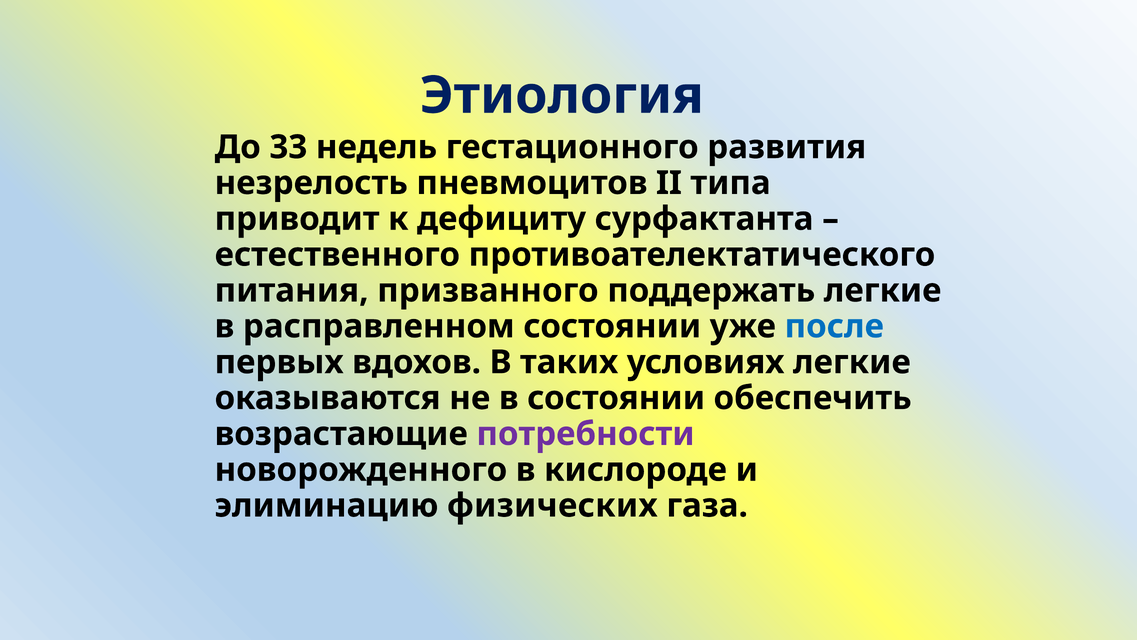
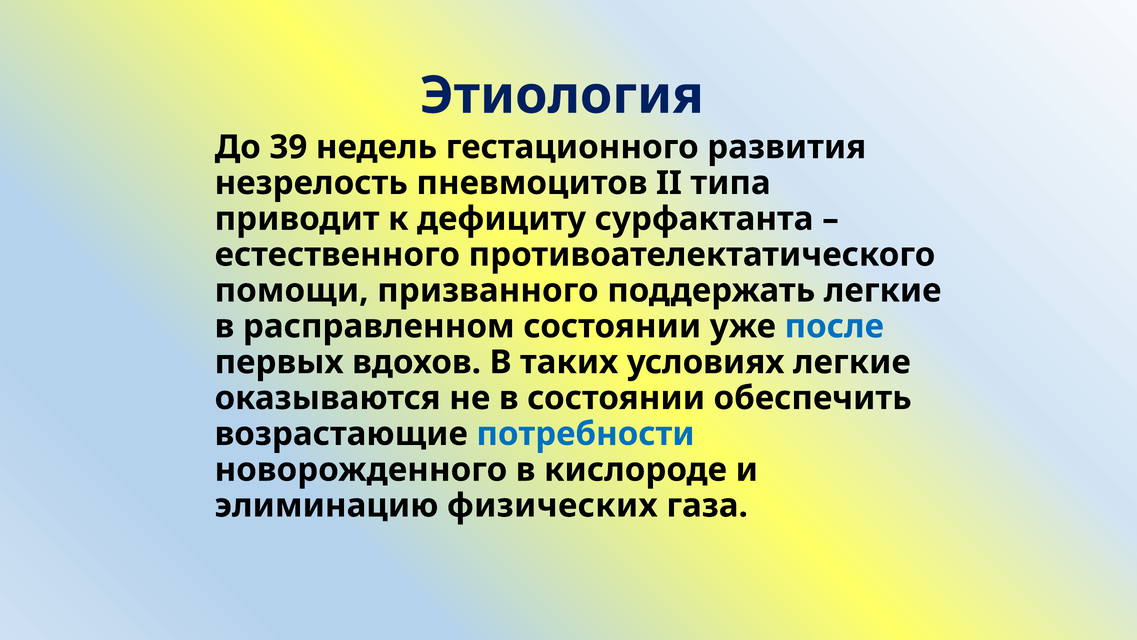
33: 33 -> 39
питания: питания -> помощи
потребности colour: purple -> blue
